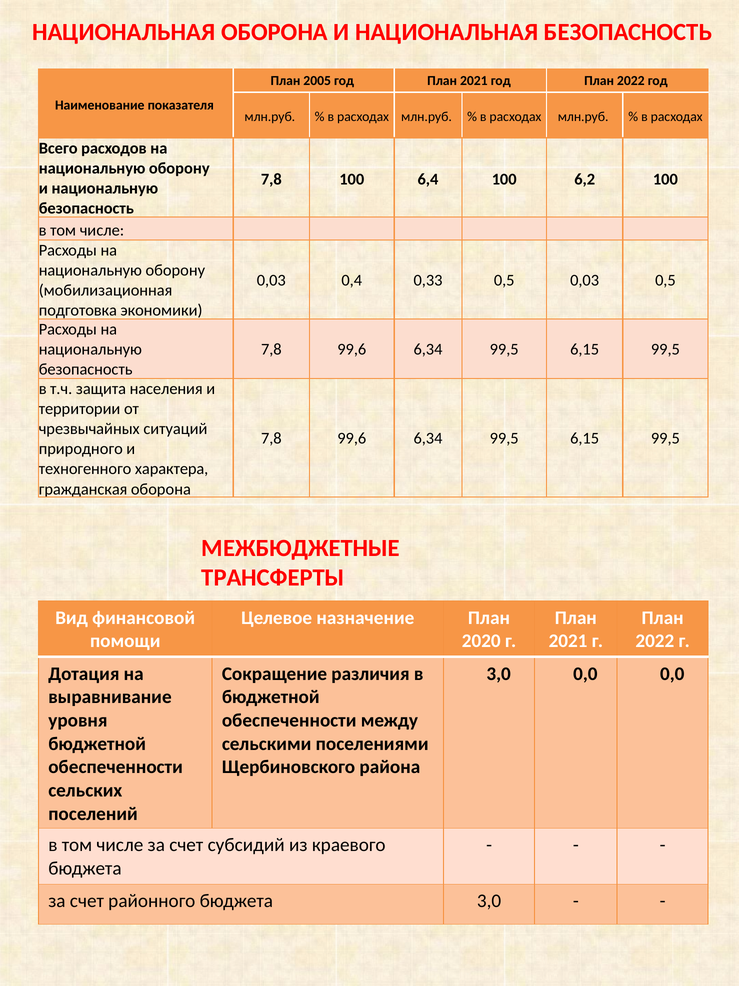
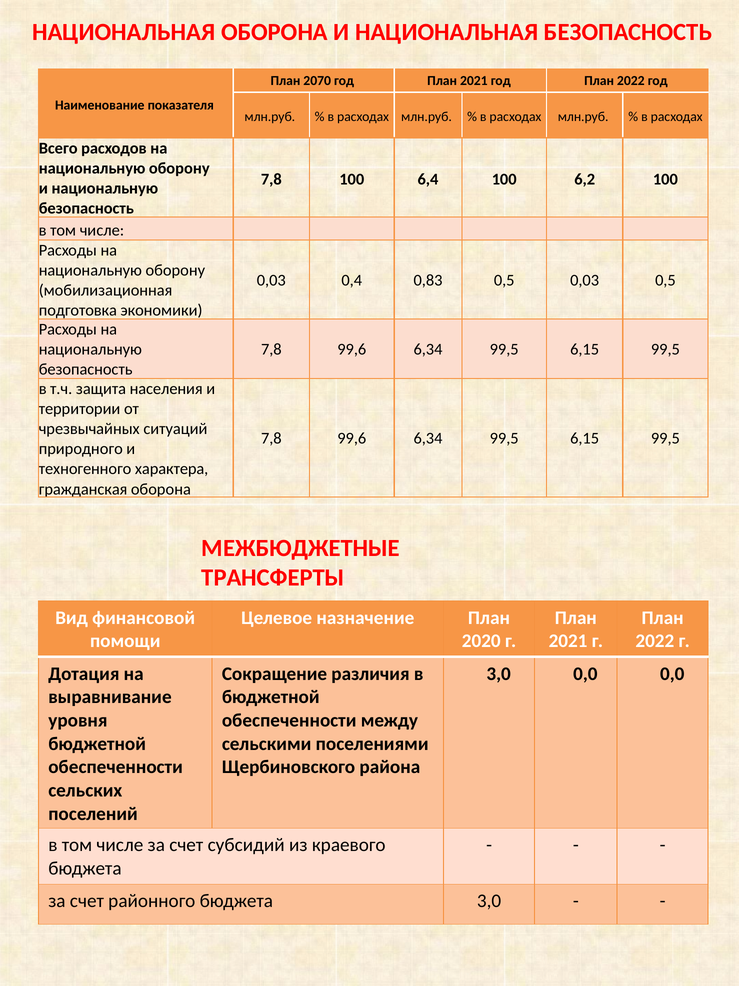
2005: 2005 -> 2070
0,33: 0,33 -> 0,83
